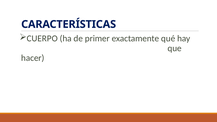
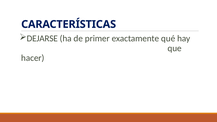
CUERPO: CUERPO -> DEJARSE
